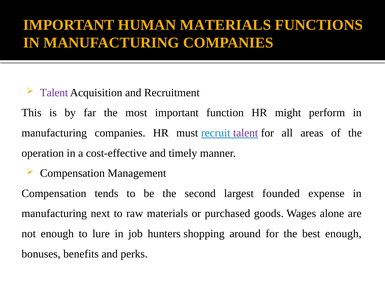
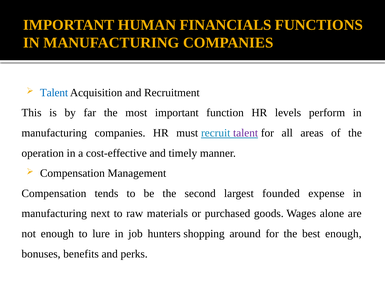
HUMAN MATERIALS: MATERIALS -> FINANCIALS
Talent at (54, 93) colour: purple -> blue
might: might -> levels
